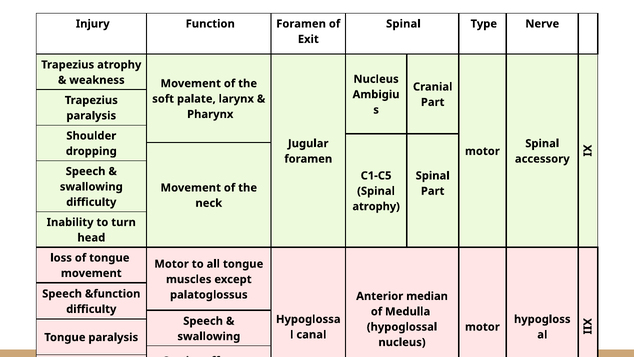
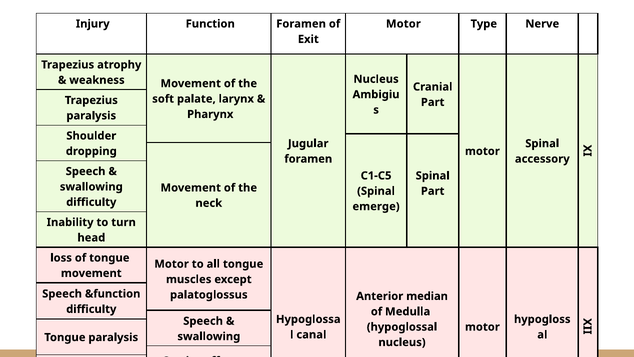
Spinal at (403, 24): Spinal -> Motor
atrophy at (376, 206): atrophy -> emerge
